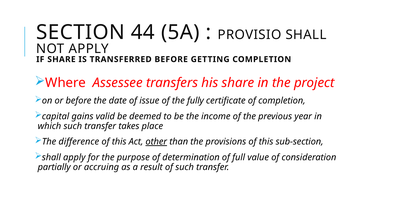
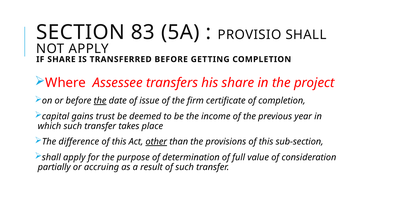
44: 44 -> 83
the at (100, 101) underline: none -> present
fully: fully -> firm
valid: valid -> trust
